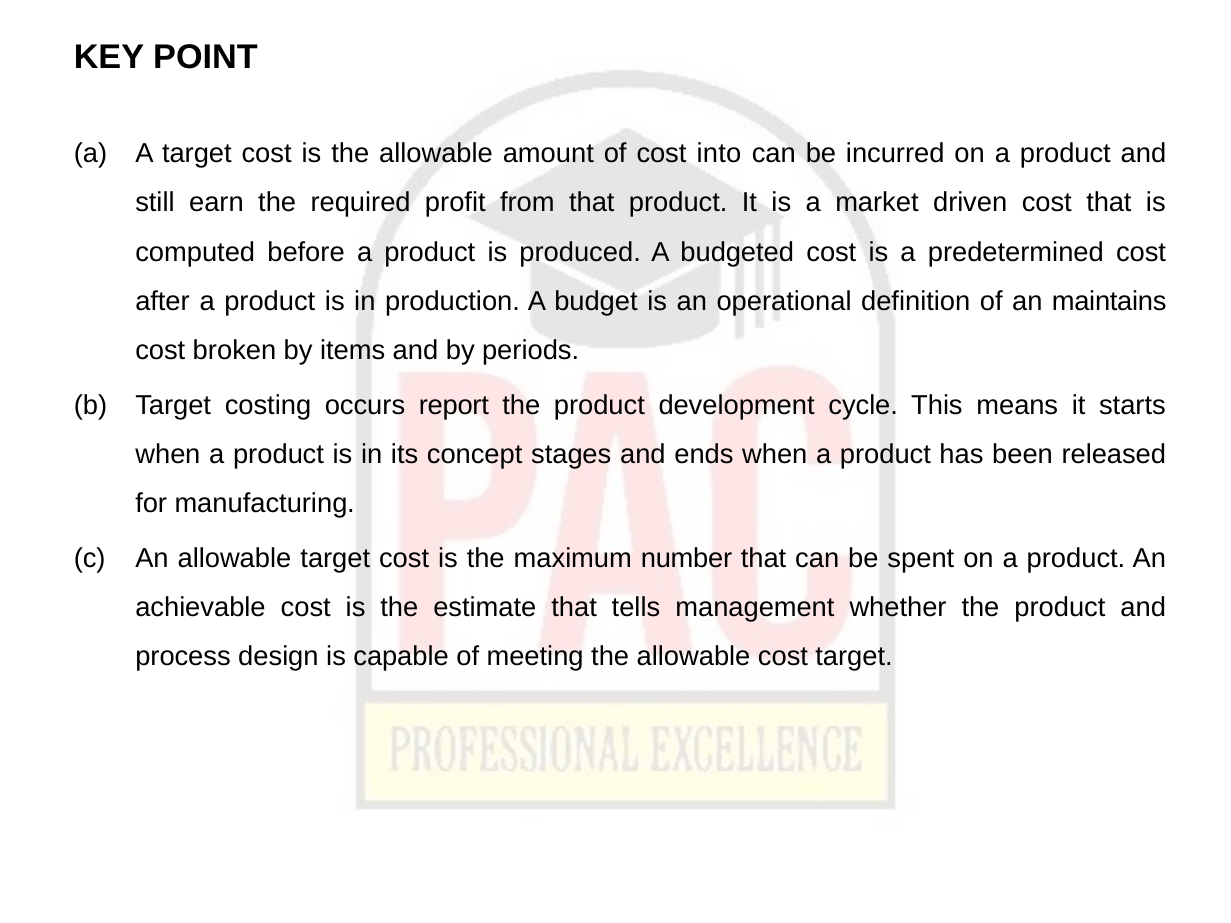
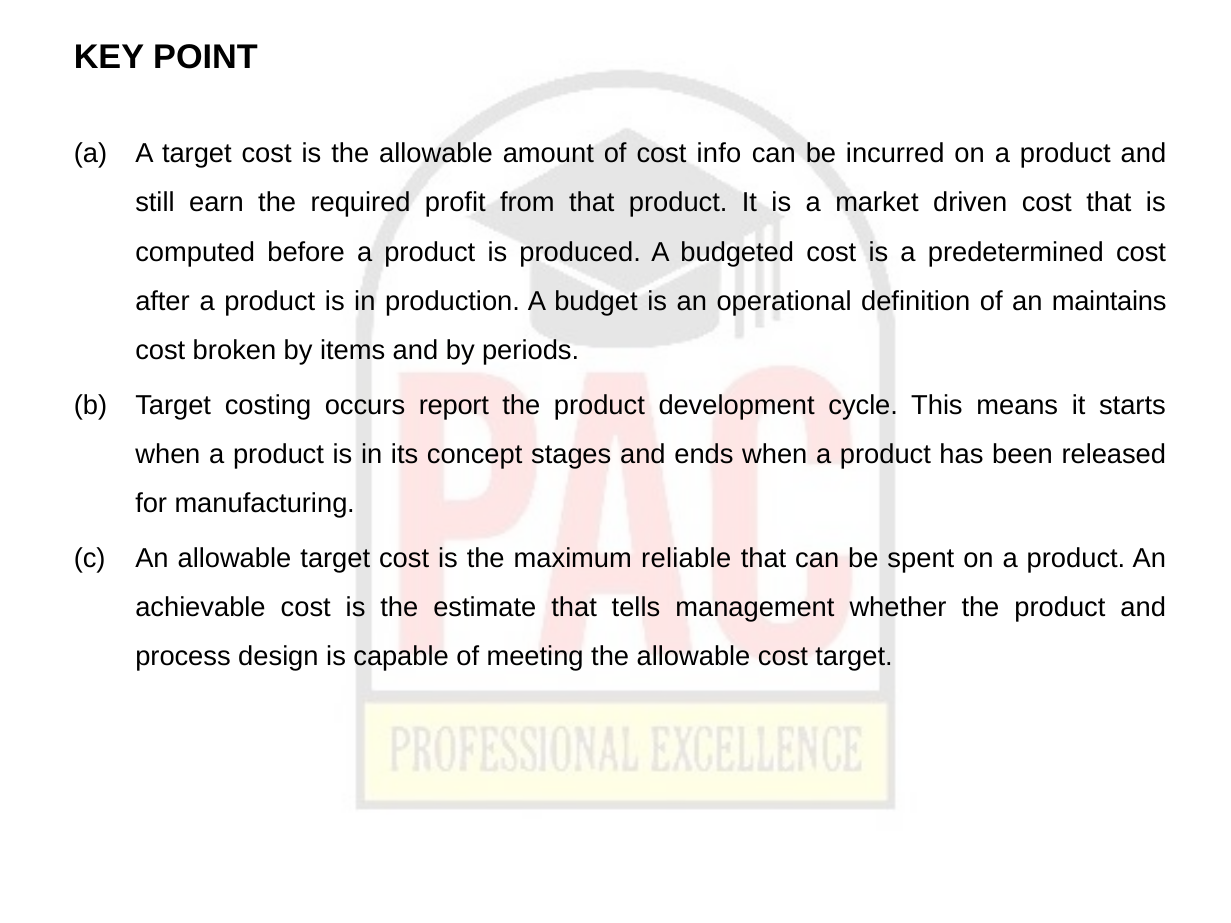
into: into -> info
number: number -> reliable
